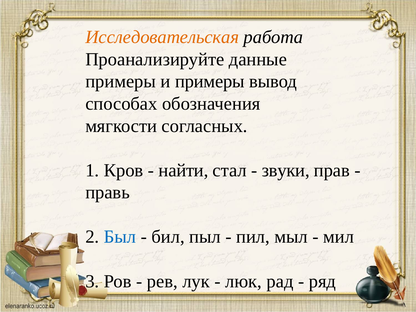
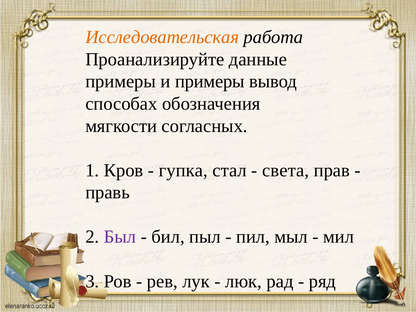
найти: найти -> гупка
звуки: звуки -> света
Был colour: blue -> purple
